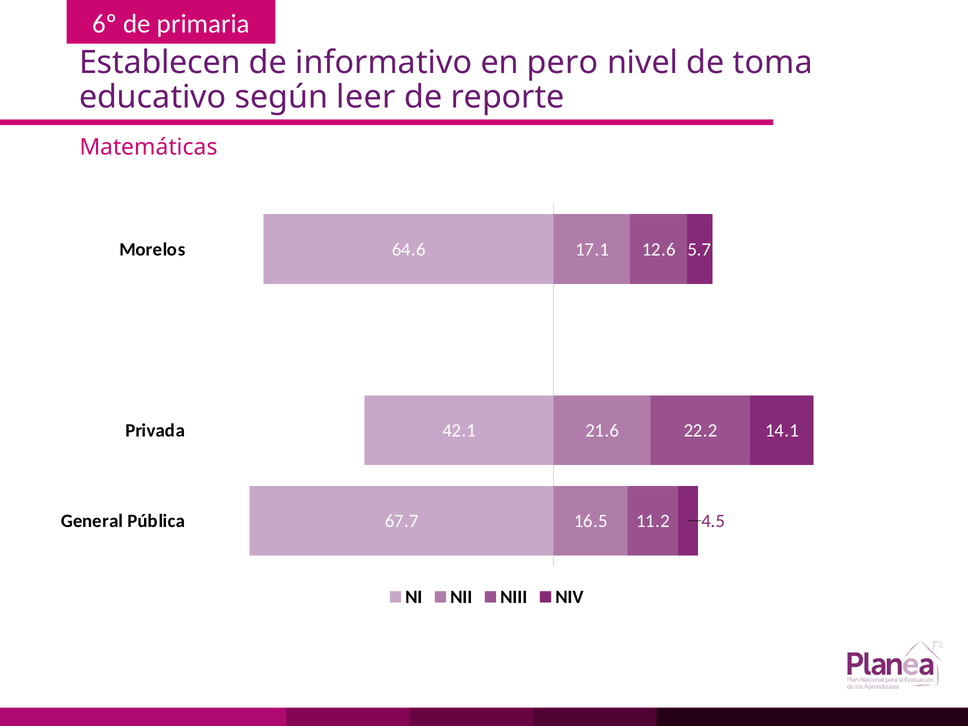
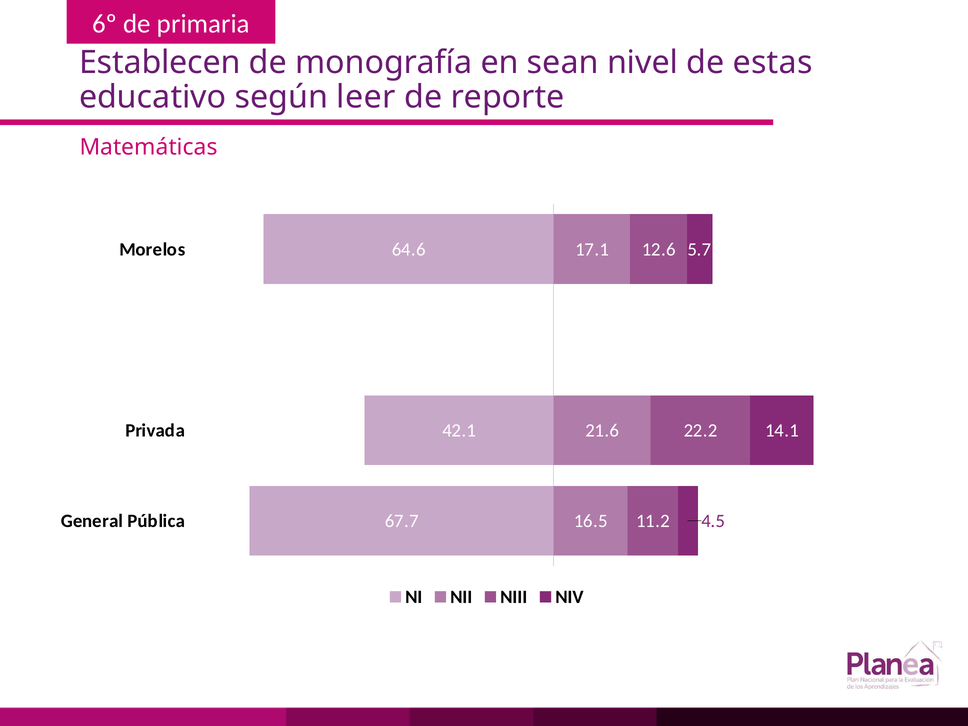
informativo: informativo -> monografía
pero: pero -> sean
toma: toma -> estas
